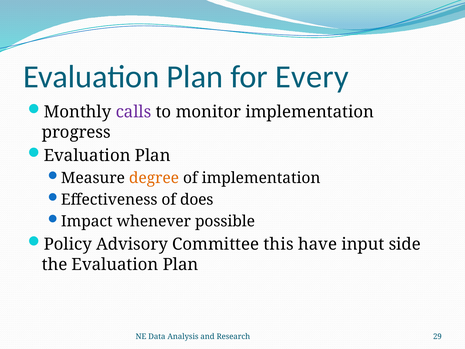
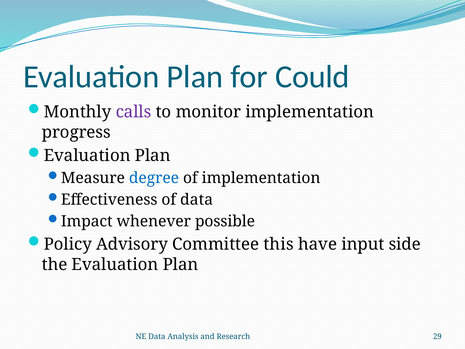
Every: Every -> Could
degree colour: orange -> blue
of does: does -> data
